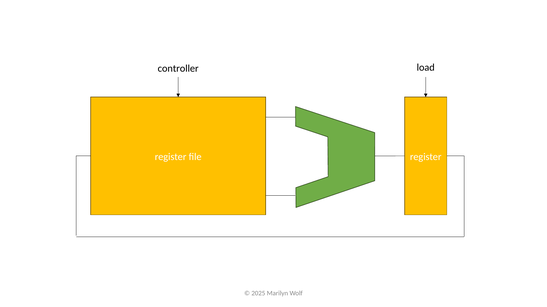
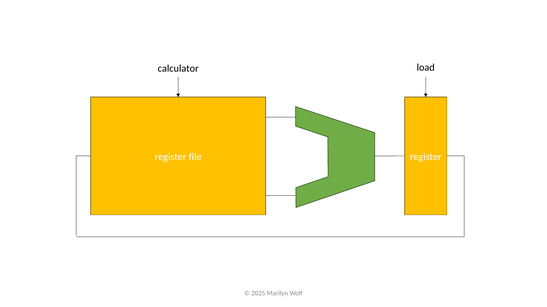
controller: controller -> calculator
